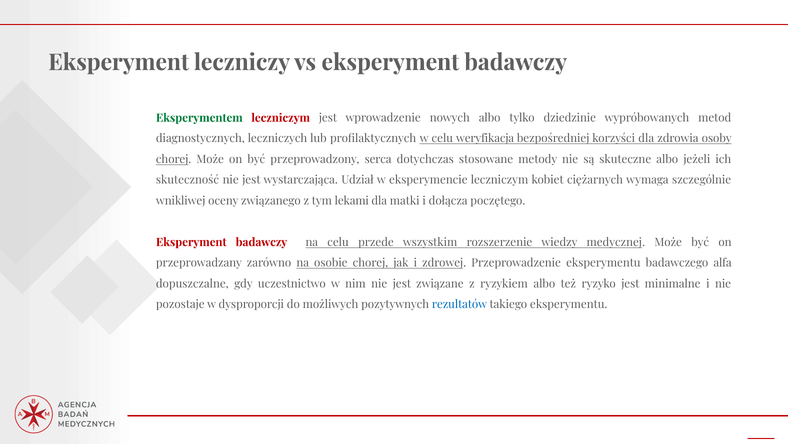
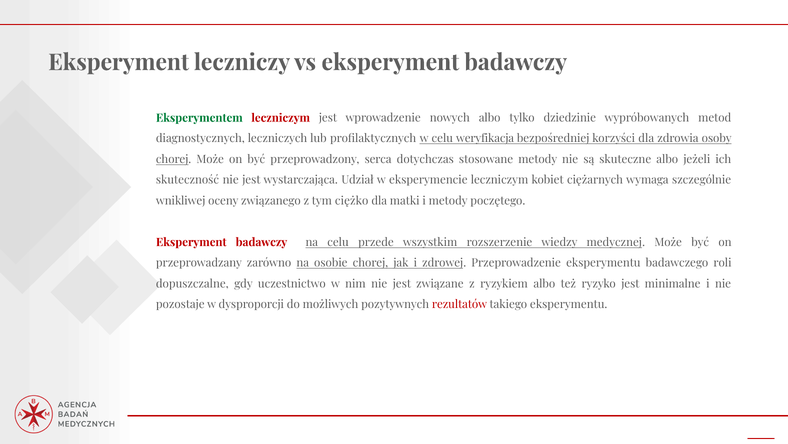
lekami: lekami -> ciężko
i dołącza: dołącza -> metody
alfa: alfa -> roli
rezultatów colour: blue -> red
